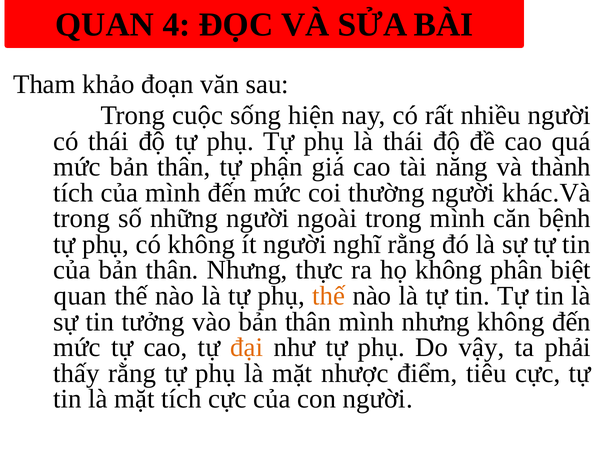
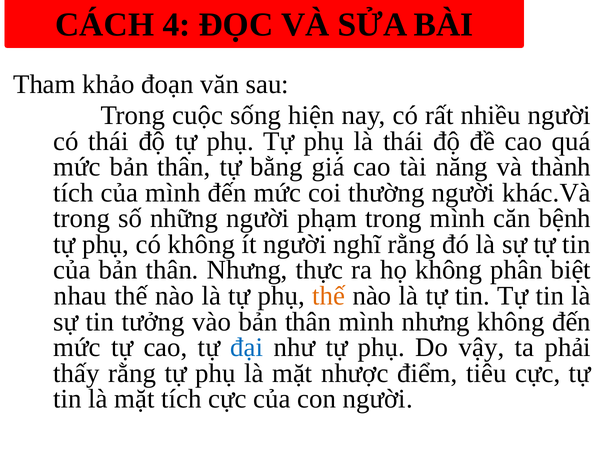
QUAN at (105, 25): QUAN -> CÁCH
phận: phận -> bằng
ngoài: ngoài -> phạm
quan at (80, 296): quan -> nhau
đại colour: orange -> blue
